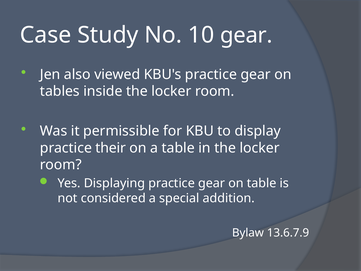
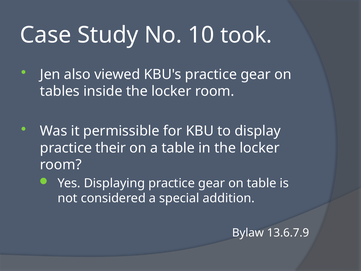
10 gear: gear -> took
